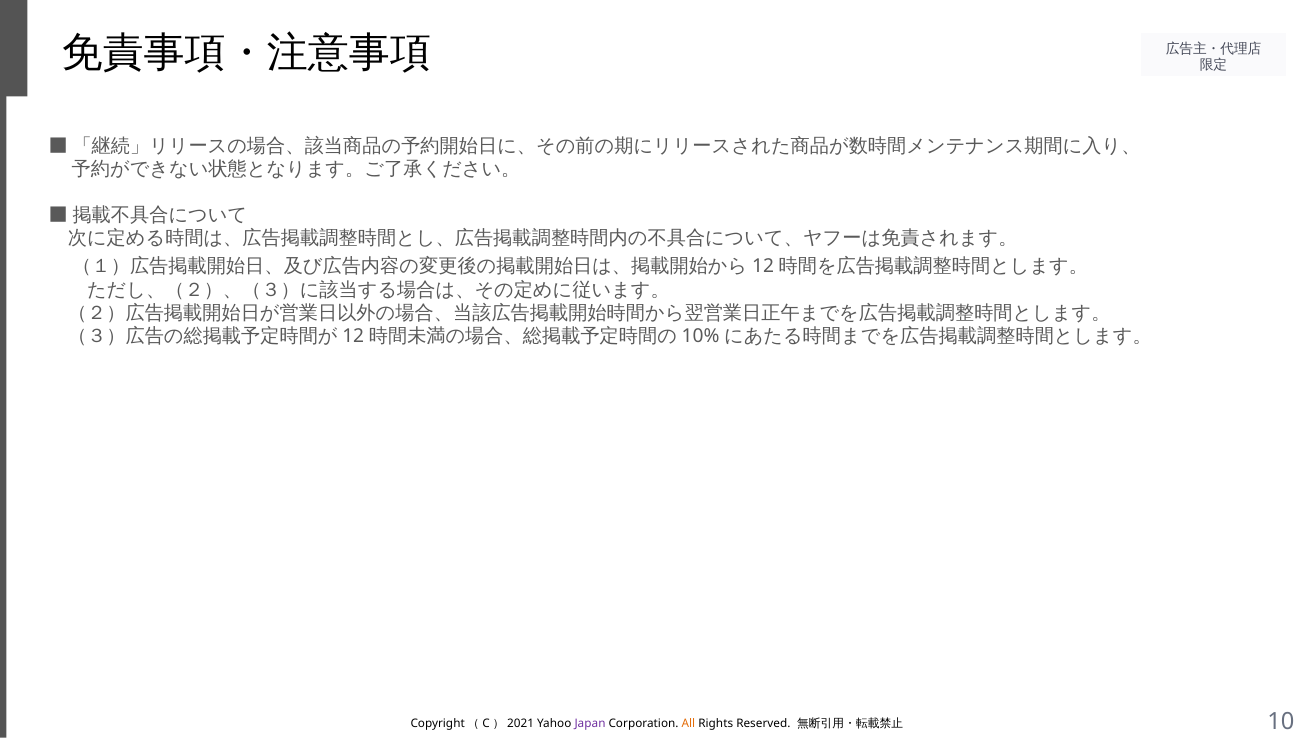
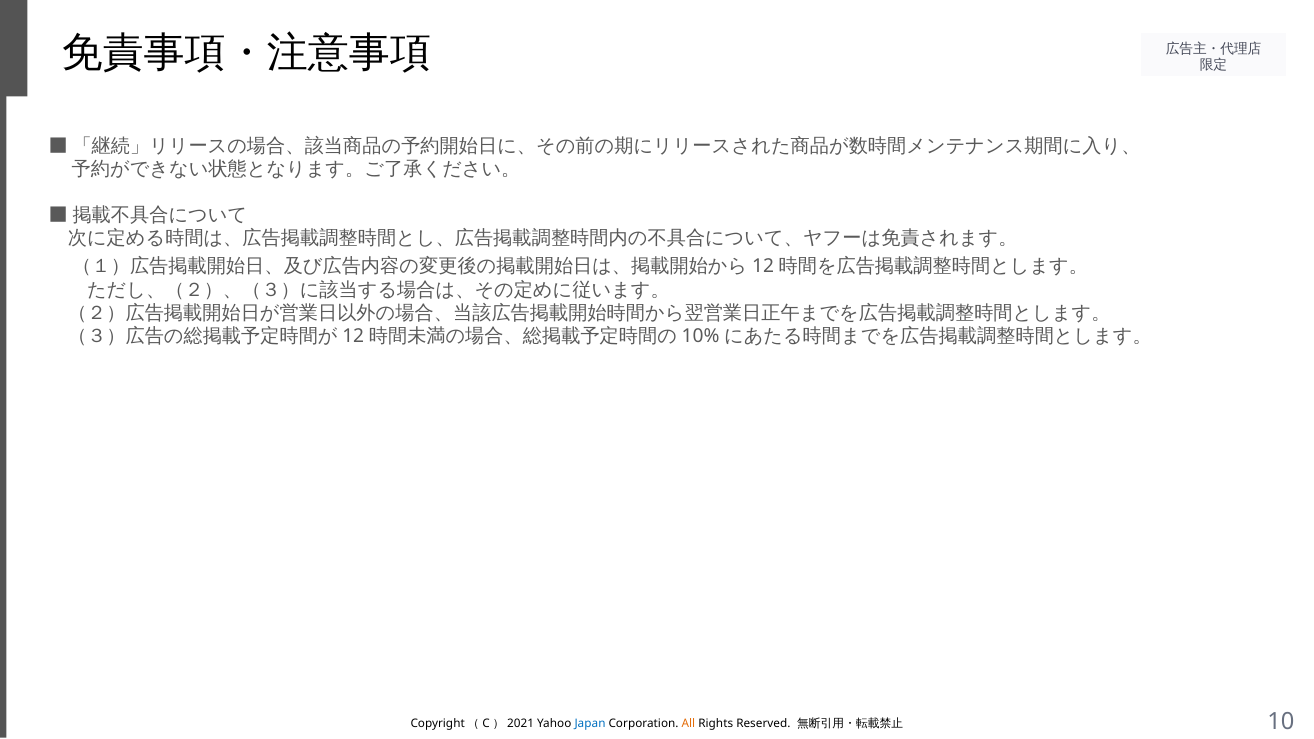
Japan colour: purple -> blue
